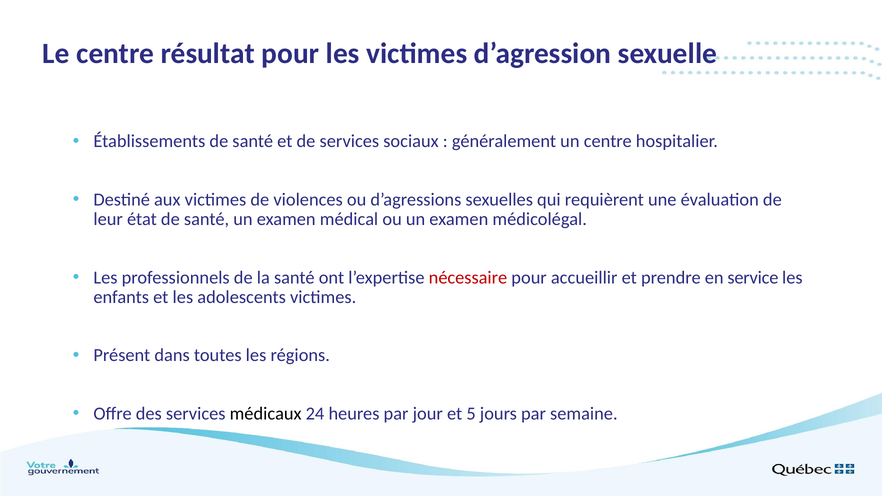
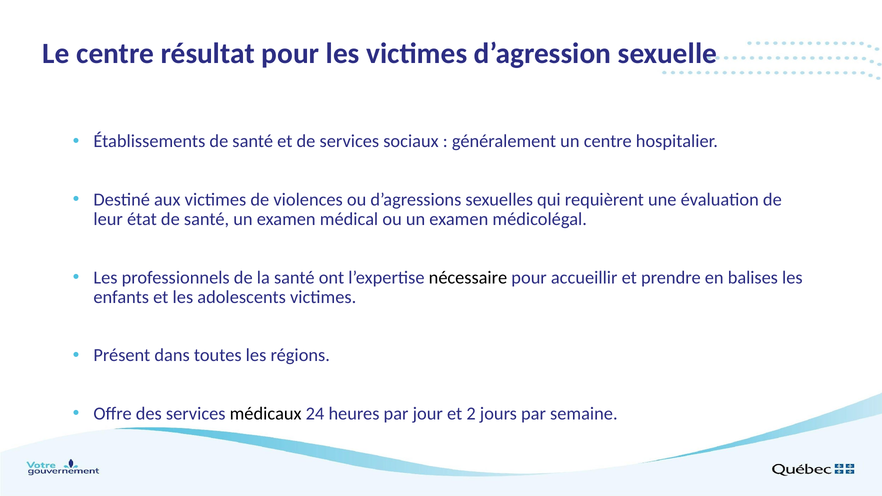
nécessaire colour: red -> black
service: service -> balises
5: 5 -> 2
